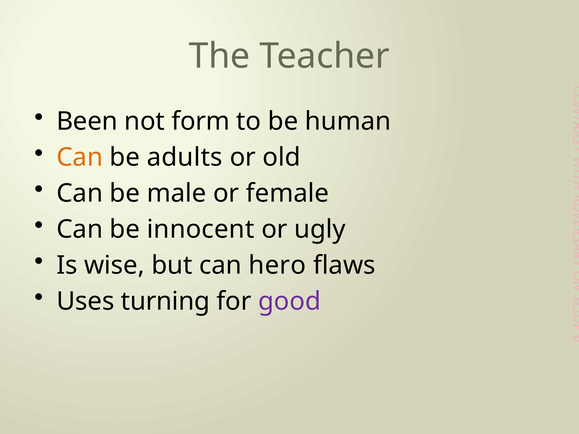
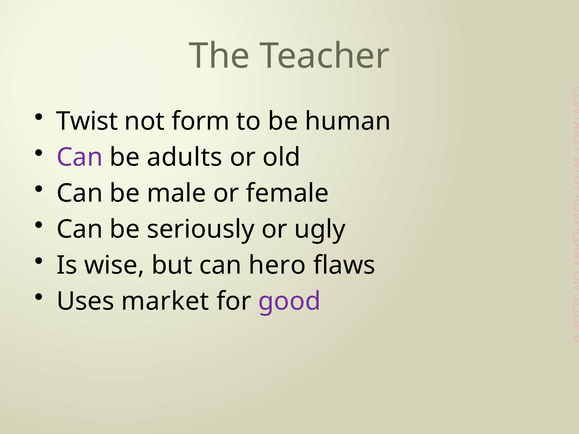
Been: Been -> Twist
Can at (80, 157) colour: orange -> purple
innocent: innocent -> seriously
turning: turning -> market
